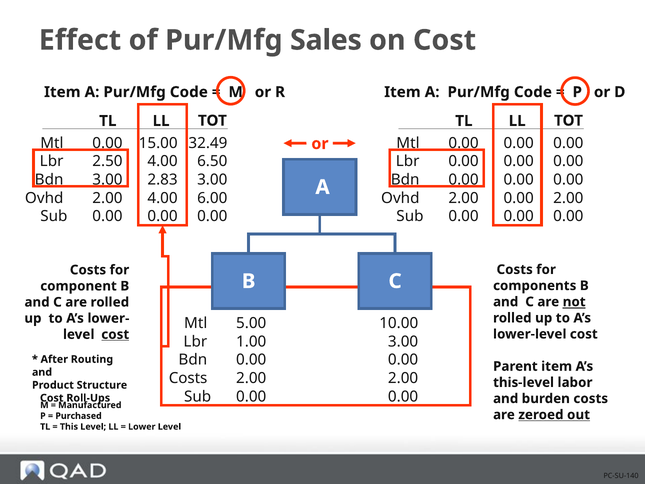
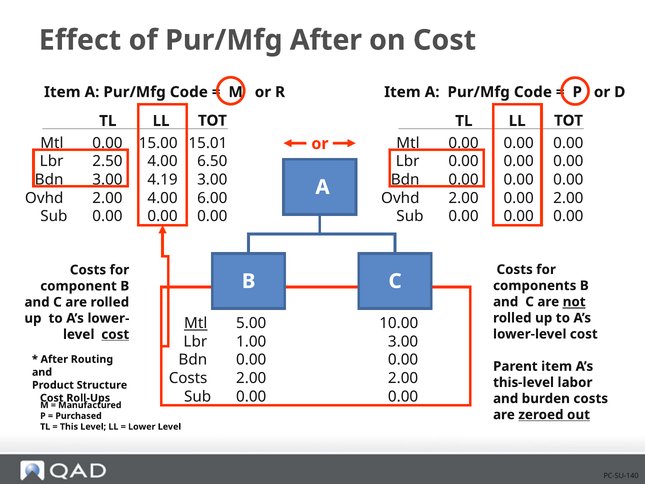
Pur/Mfg Sales: Sales -> After
32.49: 32.49 -> 15.01
2.83: 2.83 -> 4.19
Mtl at (196, 323) underline: none -> present
